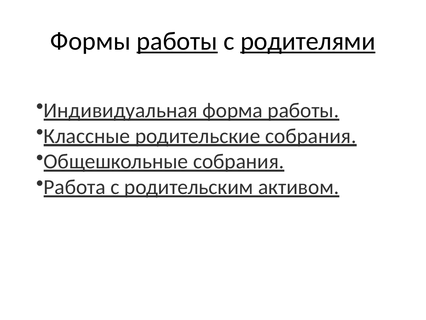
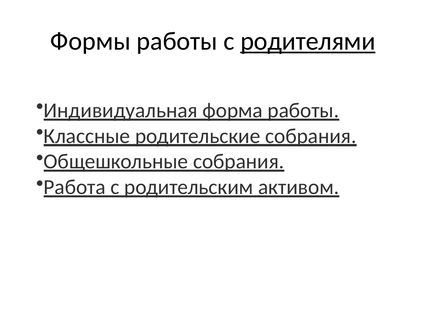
работы at (177, 41) underline: present -> none
